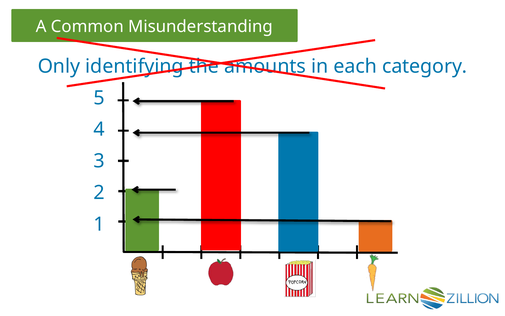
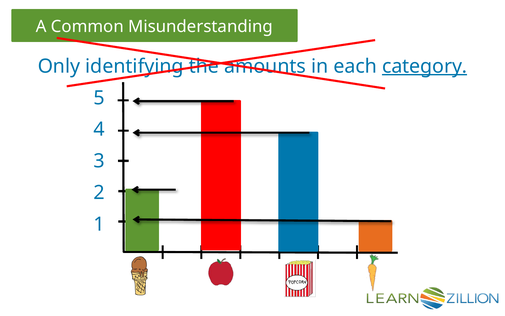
category underline: none -> present
